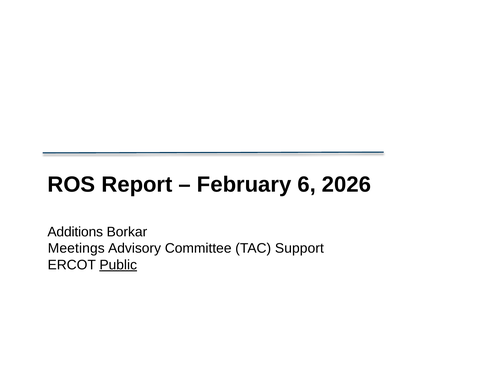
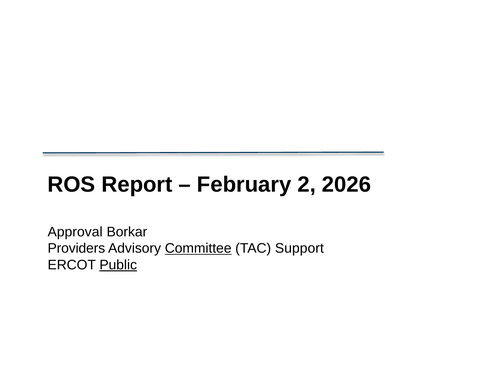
6: 6 -> 2
Additions: Additions -> Approval
Meetings: Meetings -> Providers
Committee underline: none -> present
